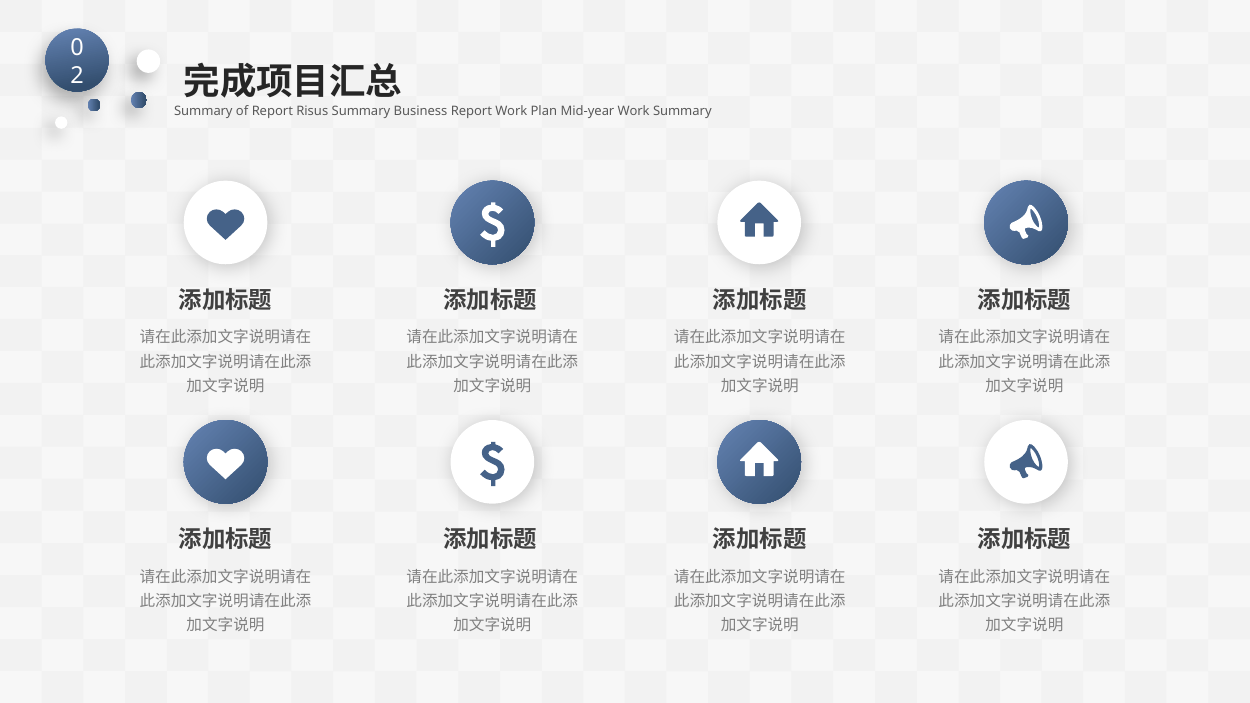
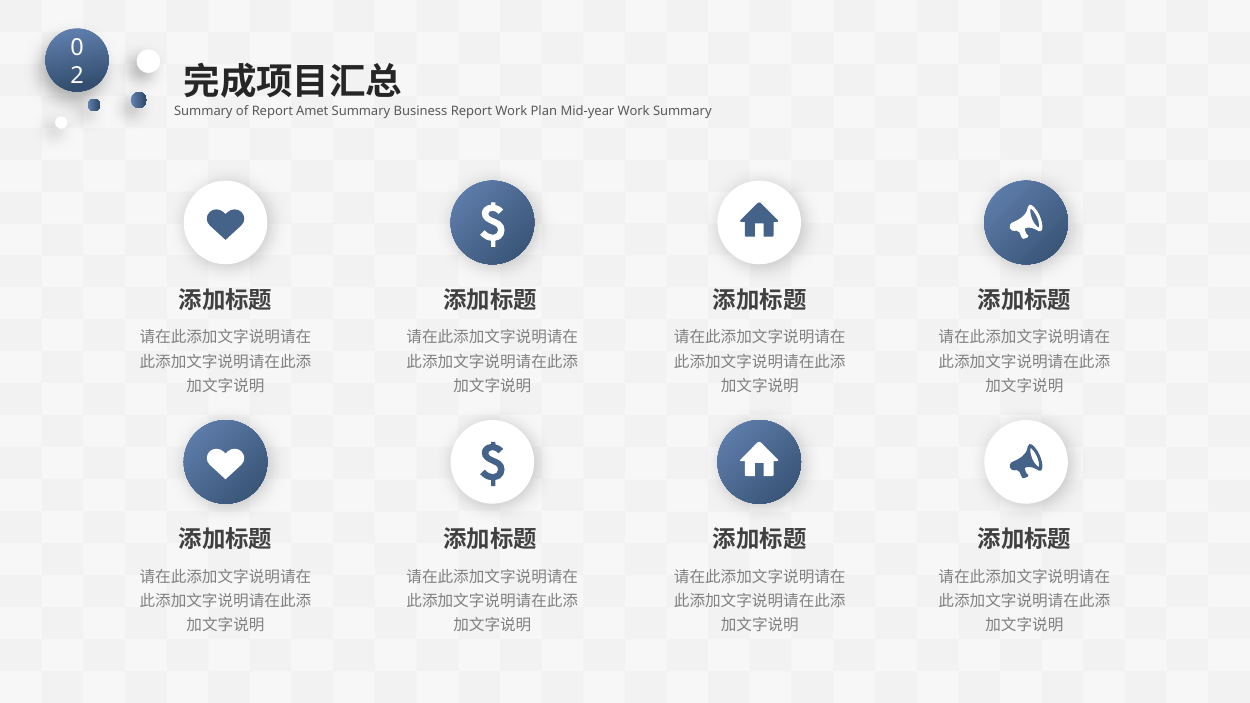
Risus: Risus -> Amet
